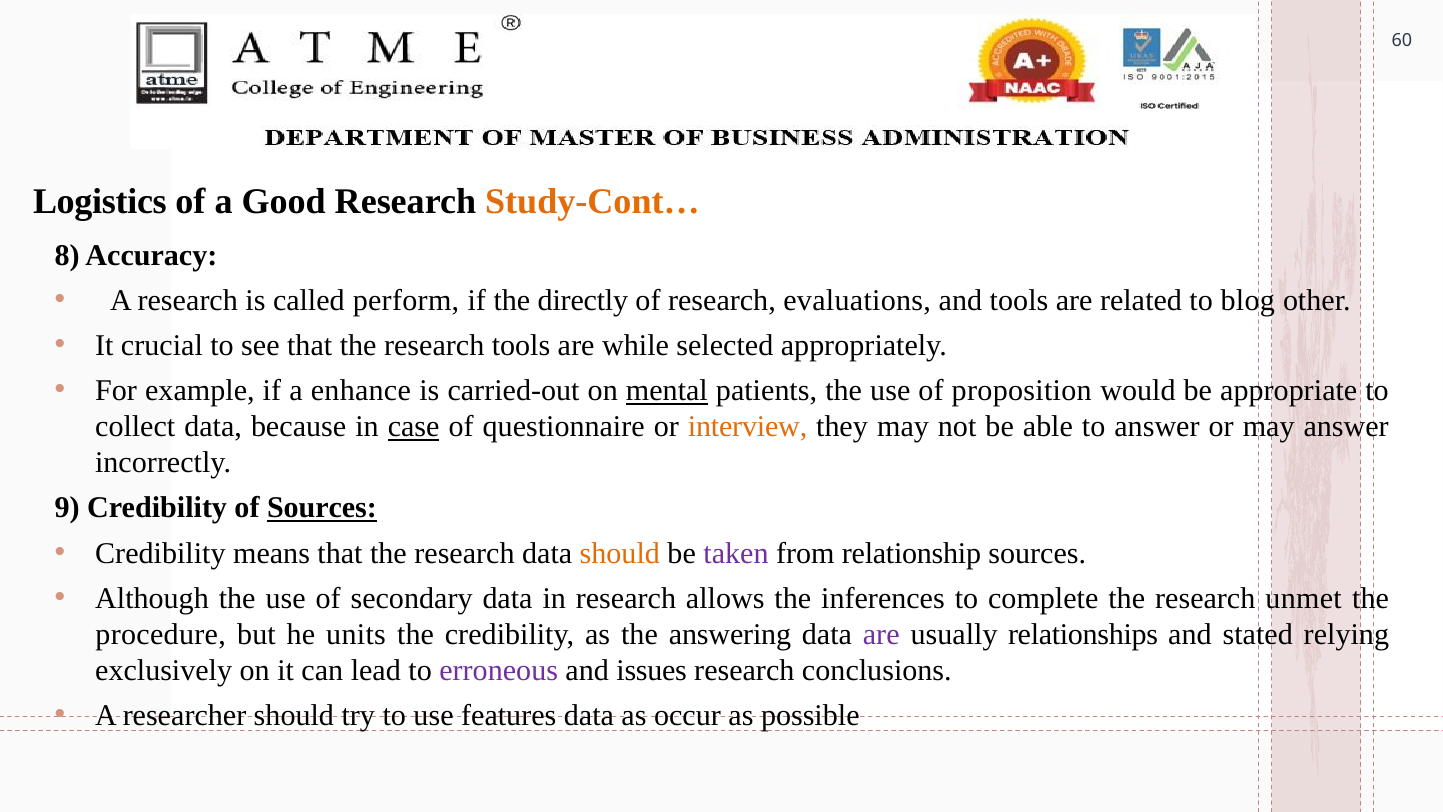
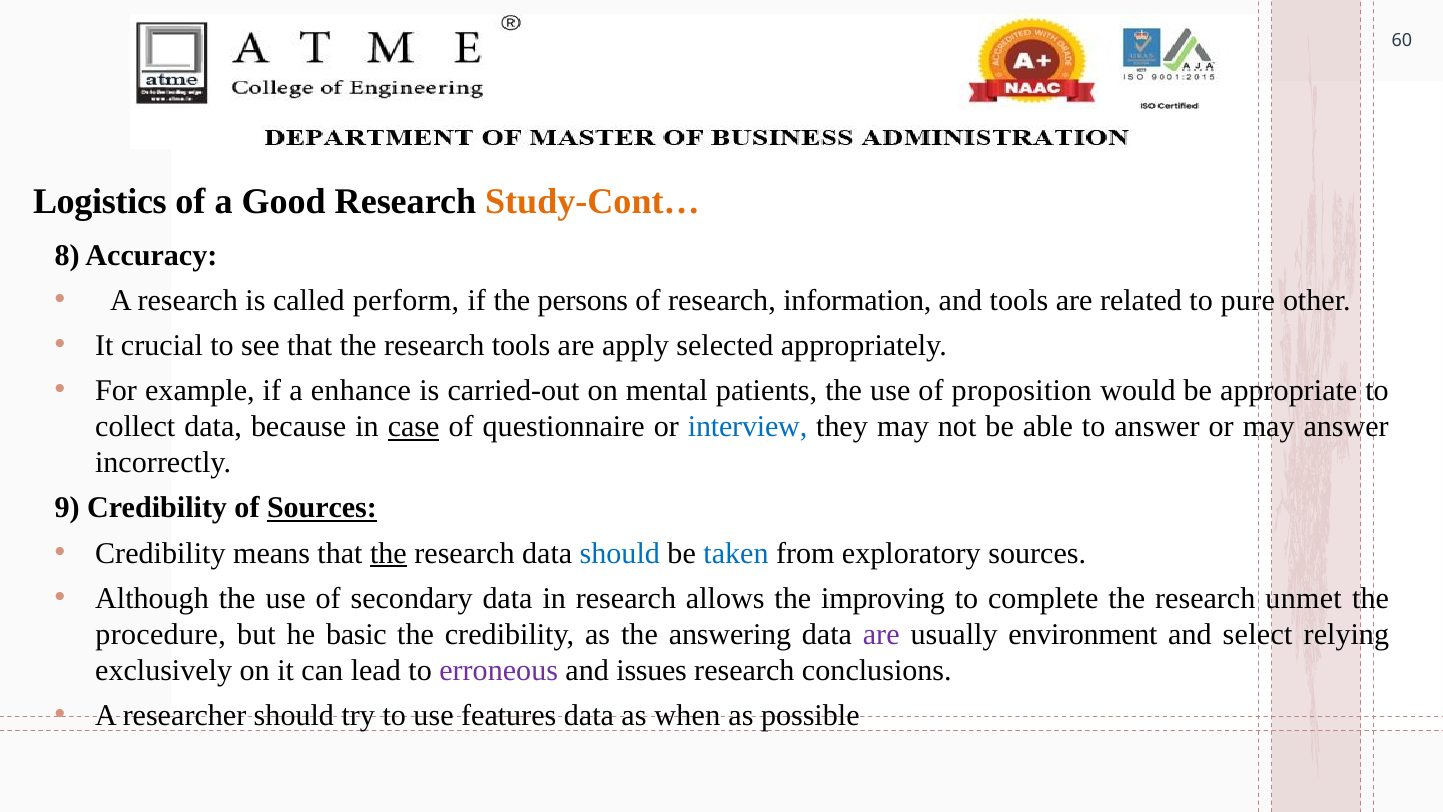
directly: directly -> persons
evaluations: evaluations -> information
blog: blog -> pure
while: while -> apply
mental underline: present -> none
interview colour: orange -> blue
the at (388, 553) underline: none -> present
should at (620, 553) colour: orange -> blue
taken colour: purple -> blue
relationship: relationship -> exploratory
inferences: inferences -> improving
units: units -> basic
relationships: relationships -> environment
stated: stated -> select
occur: occur -> when
